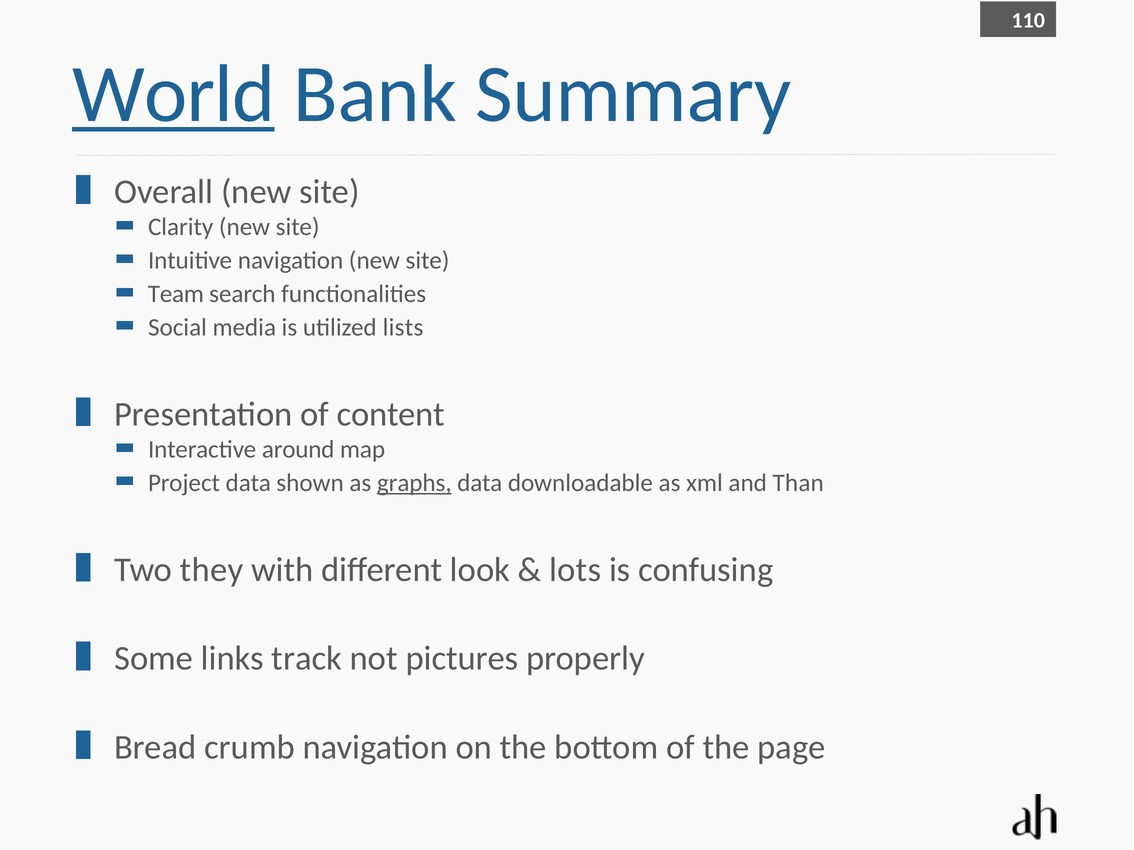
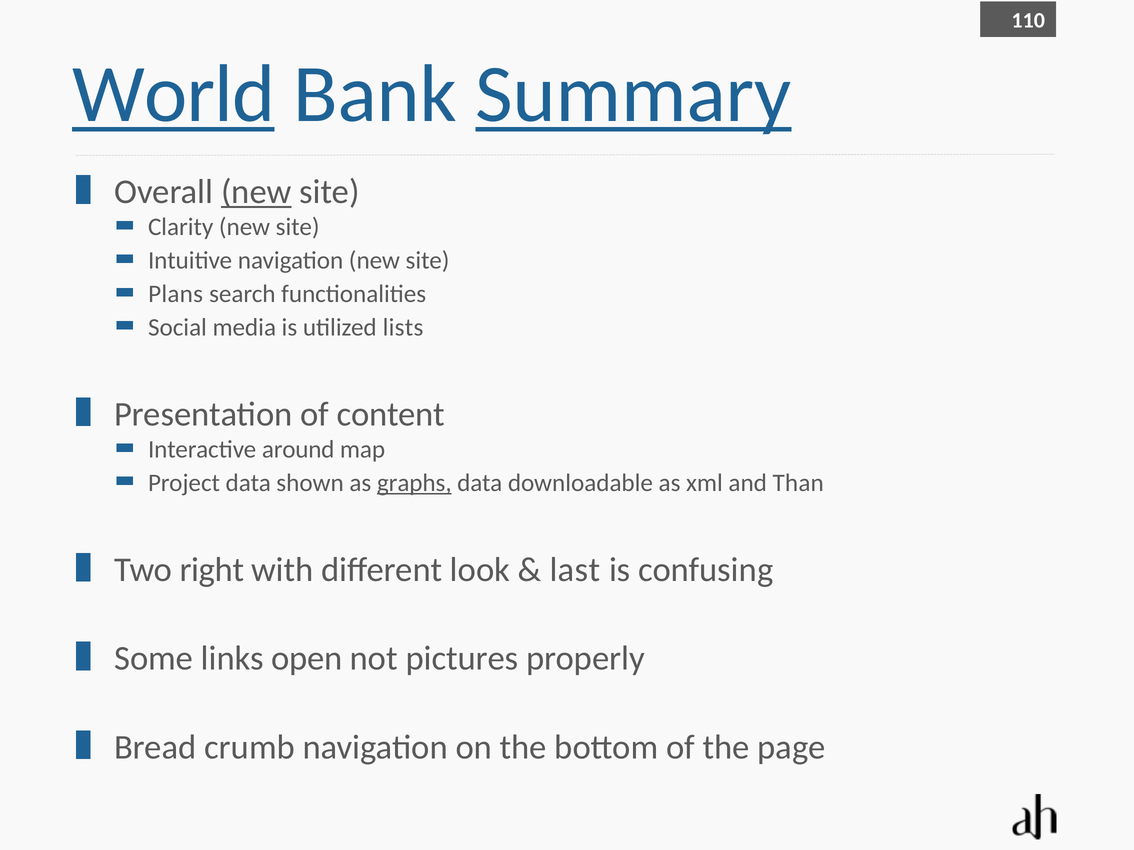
Summary underline: none -> present
new at (256, 192) underline: none -> present
Team: Team -> Plans
they: they -> right
lots: lots -> last
track: track -> open
